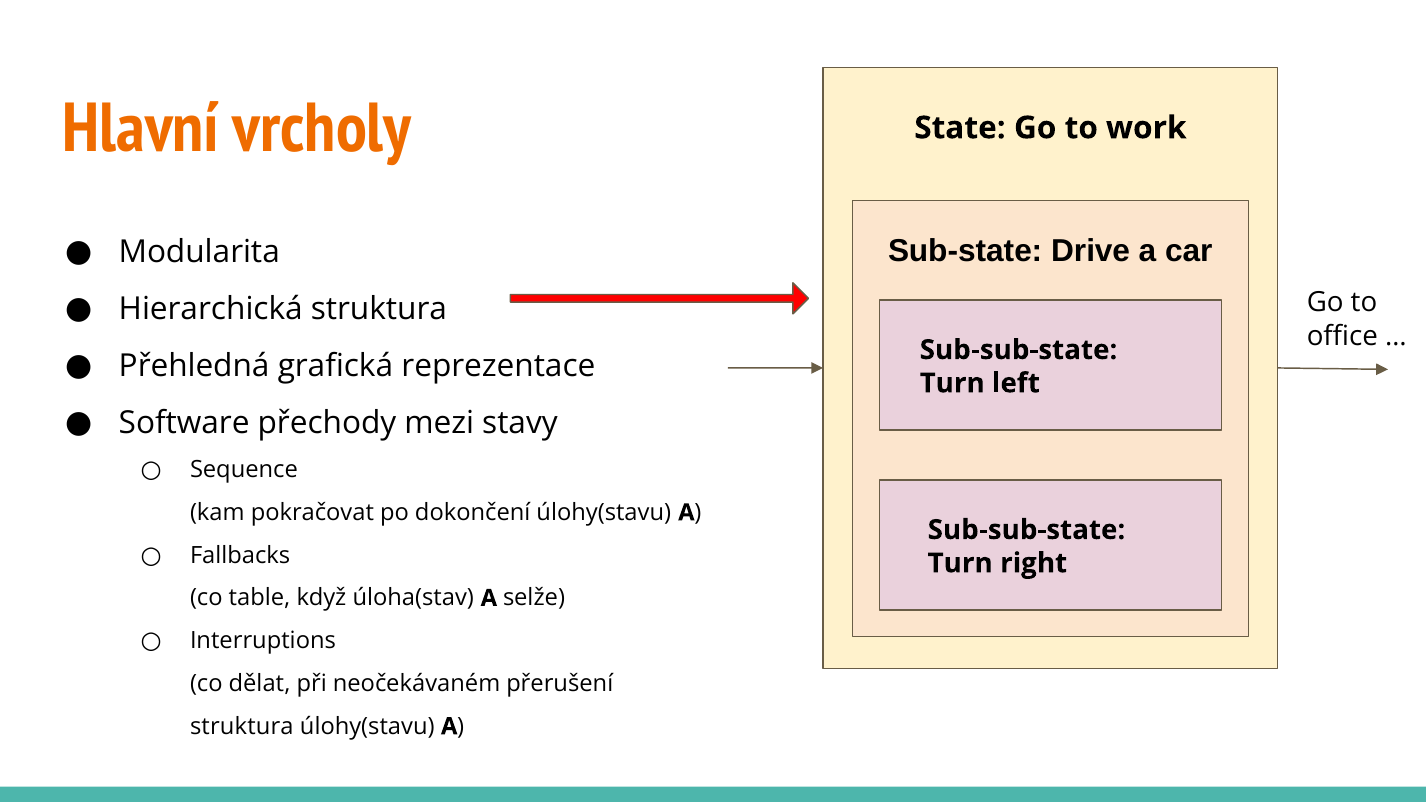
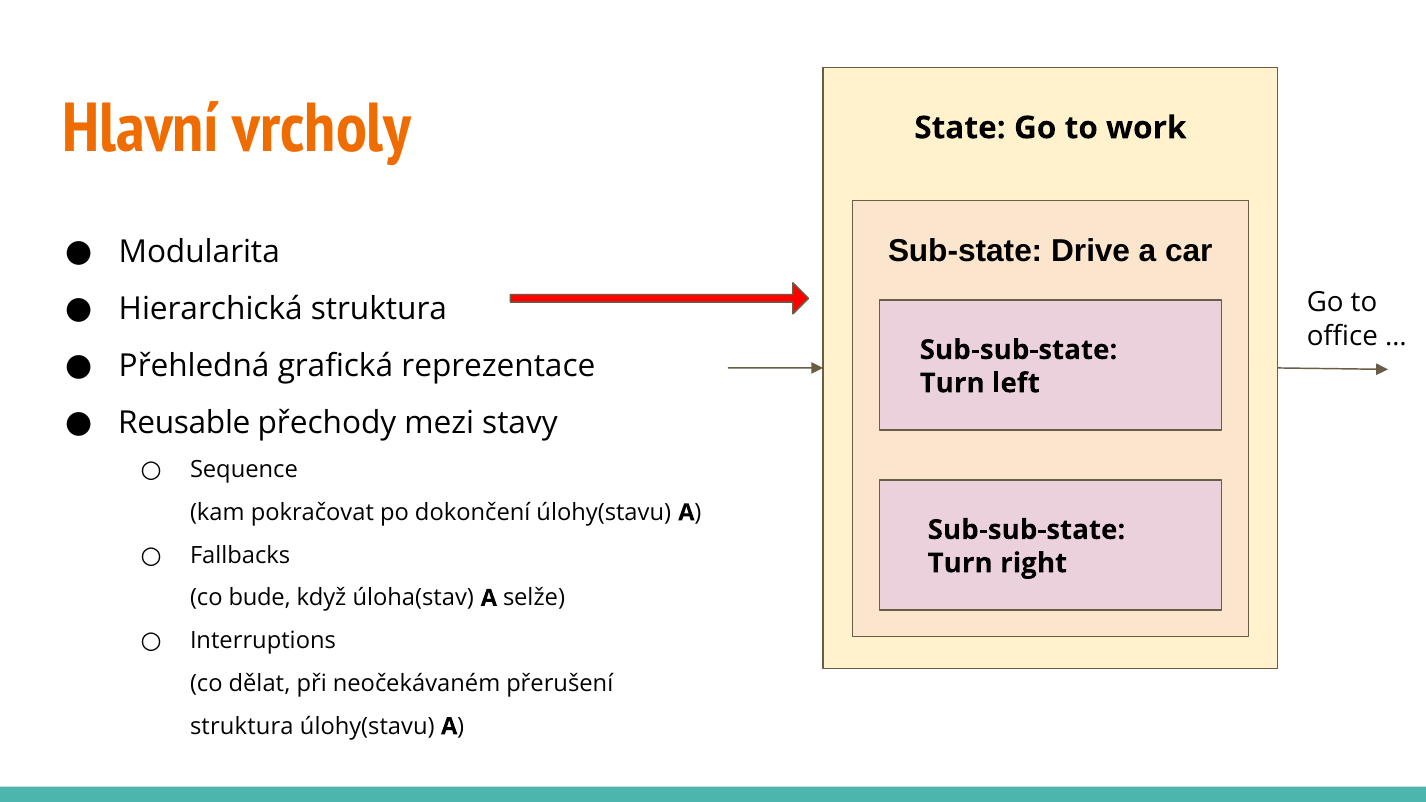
Software: Software -> Reusable
table: table -> bude
